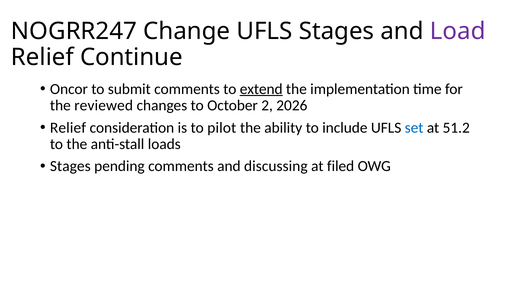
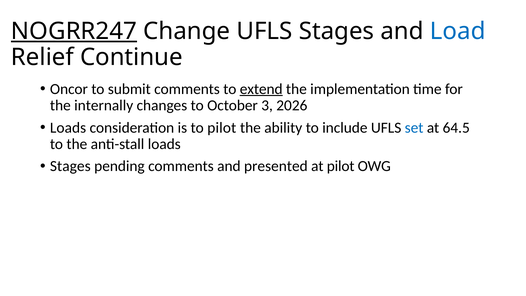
NOGRR247 underline: none -> present
Load colour: purple -> blue
reviewed: reviewed -> internally
2: 2 -> 3
Relief at (68, 128): Relief -> Loads
51.2: 51.2 -> 64.5
discussing: discussing -> presented
at filed: filed -> pilot
